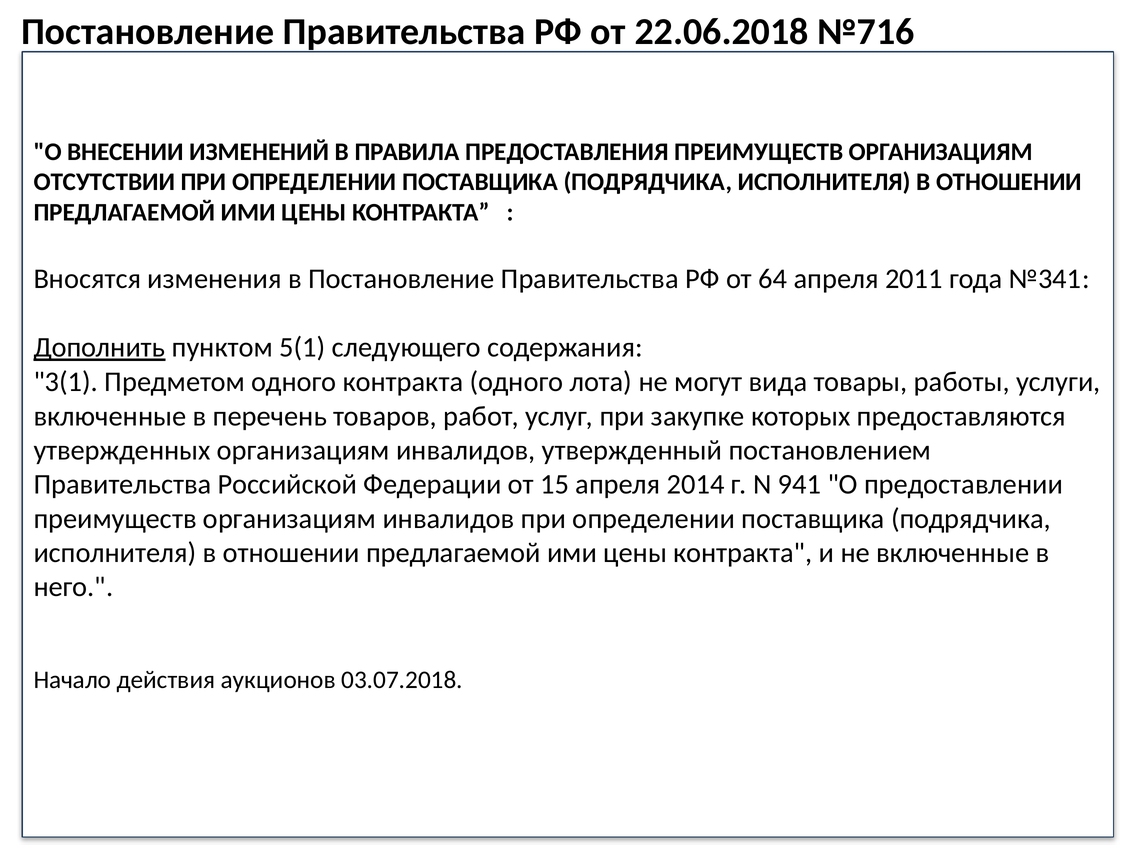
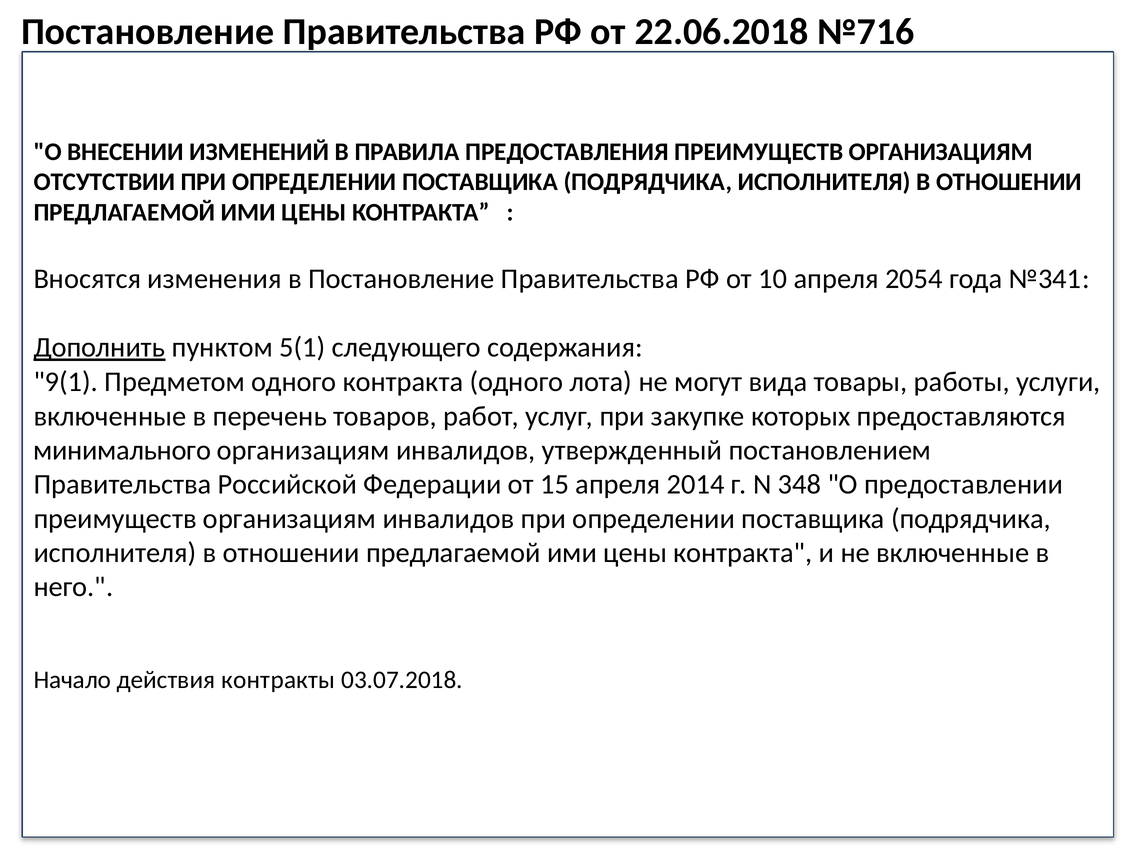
64: 64 -> 10
2011: 2011 -> 2054
3(1: 3(1 -> 9(1
утвержденных: утвержденных -> минимального
941: 941 -> 348
аукционов: аукционов -> контракты
